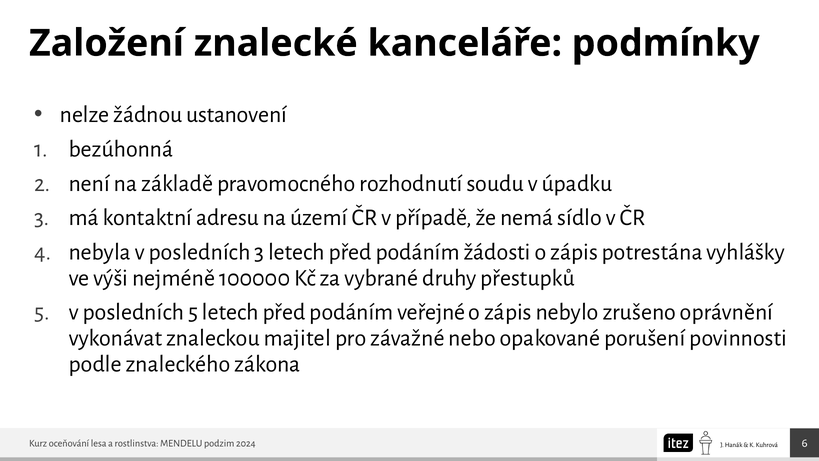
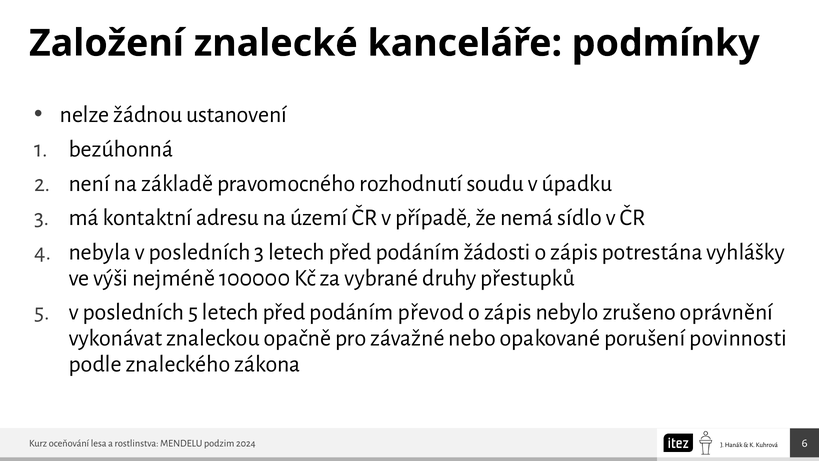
veřejné: veřejné -> převod
majitel: majitel -> opačně
